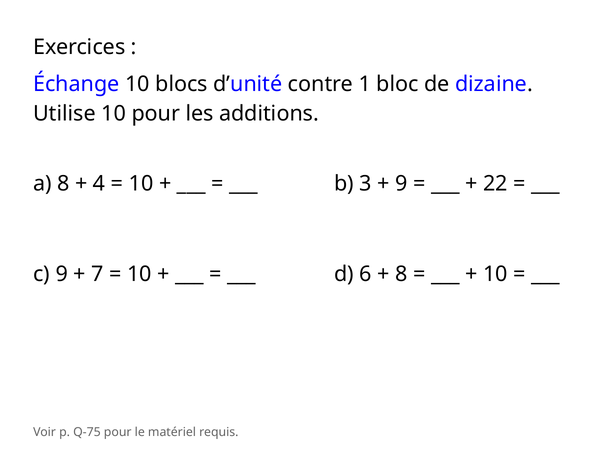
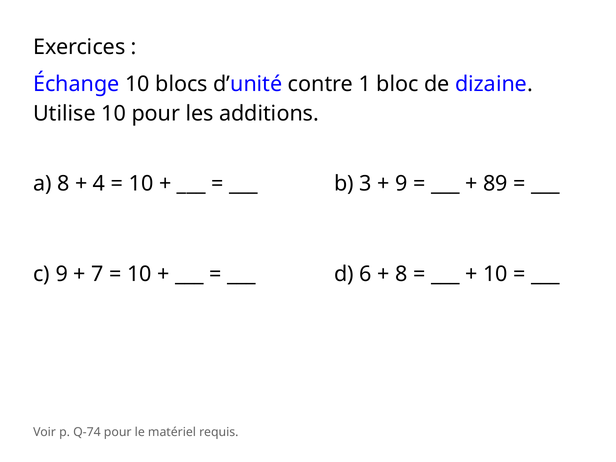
22: 22 -> 89
Q-75: Q-75 -> Q-74
